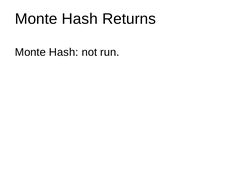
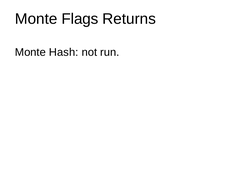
Hash at (80, 19): Hash -> Flags
